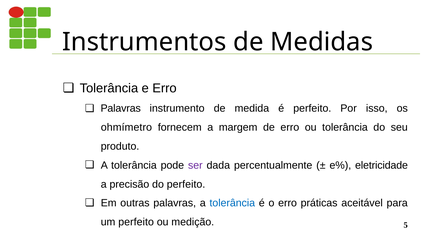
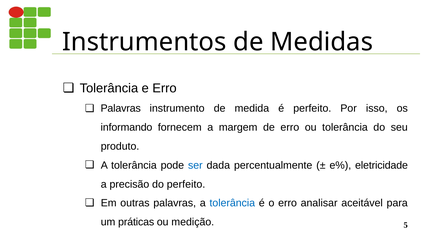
ohmímetro: ohmímetro -> informando
ser colour: purple -> blue
práticas: práticas -> analisar
um perfeito: perfeito -> práticas
